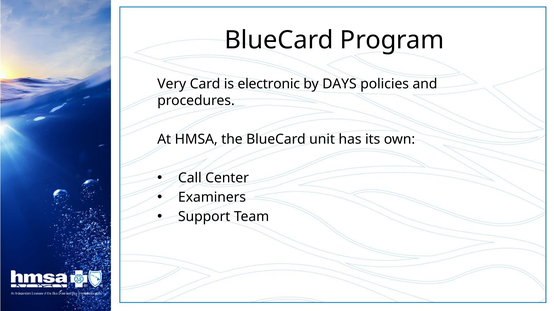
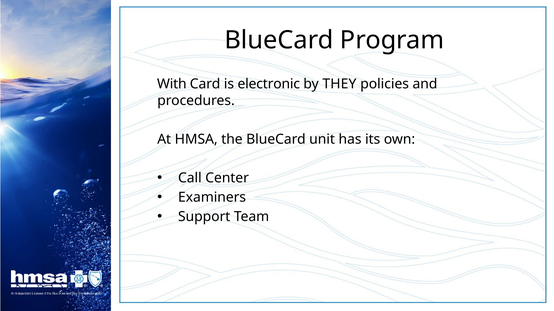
Very: Very -> With
DAYS: DAYS -> THEY
